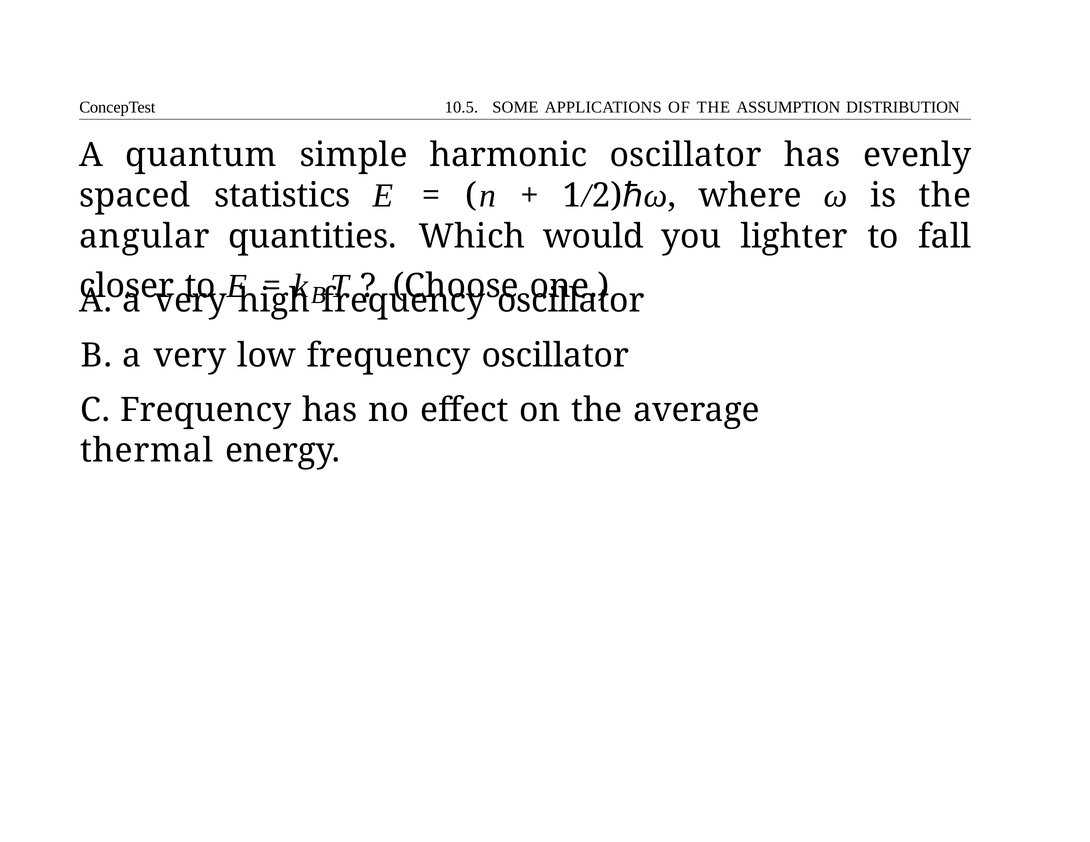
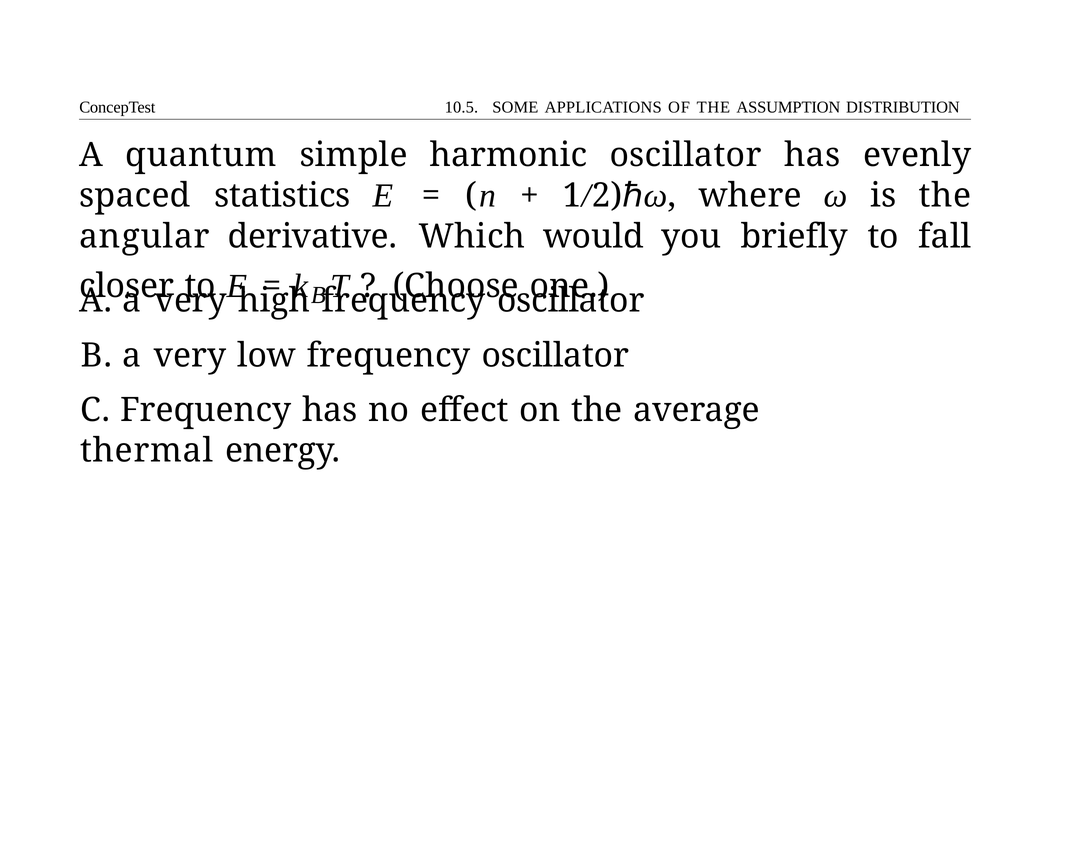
quantities: quantities -> derivative
lighter: lighter -> briefly
